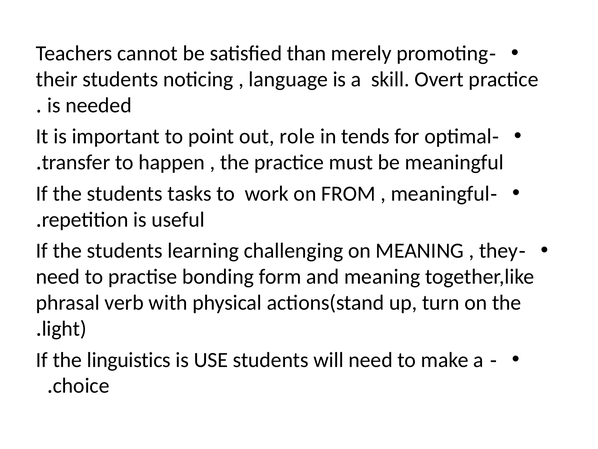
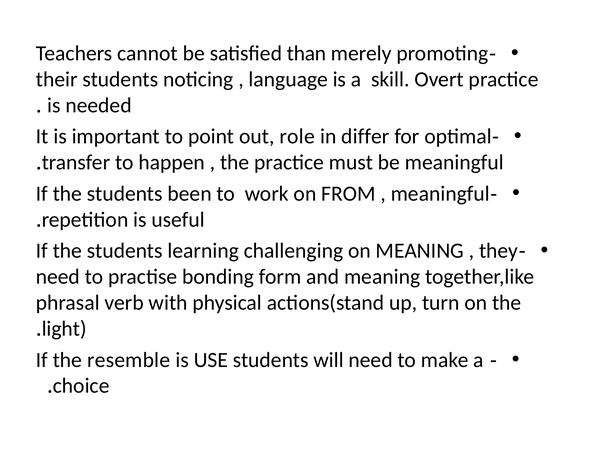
tends: tends -> differ
tasks: tasks -> been
linguistics: linguistics -> resemble
